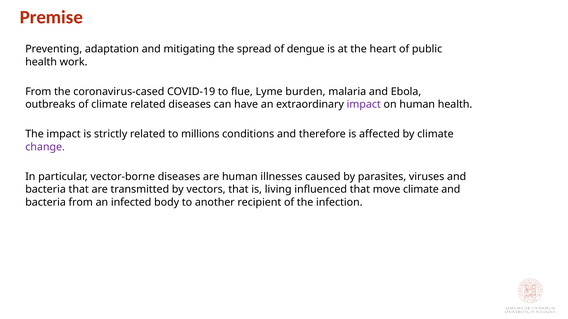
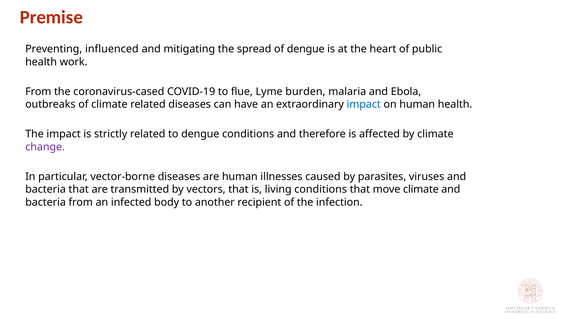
adaptation: adaptation -> influenced
impact at (364, 105) colour: purple -> blue
to millions: millions -> dengue
living influenced: influenced -> conditions
